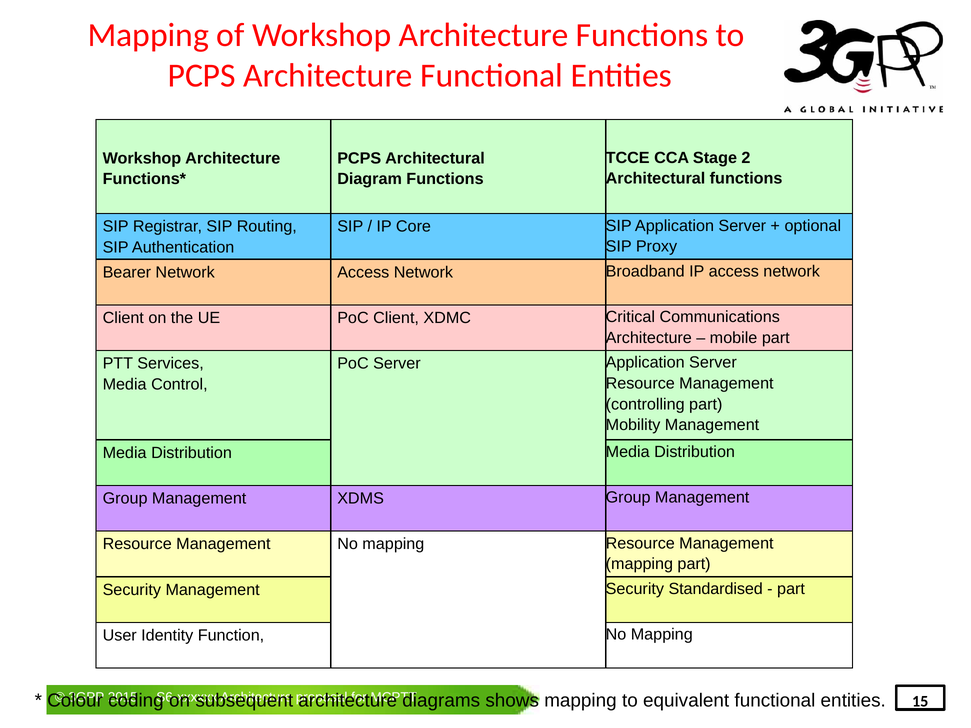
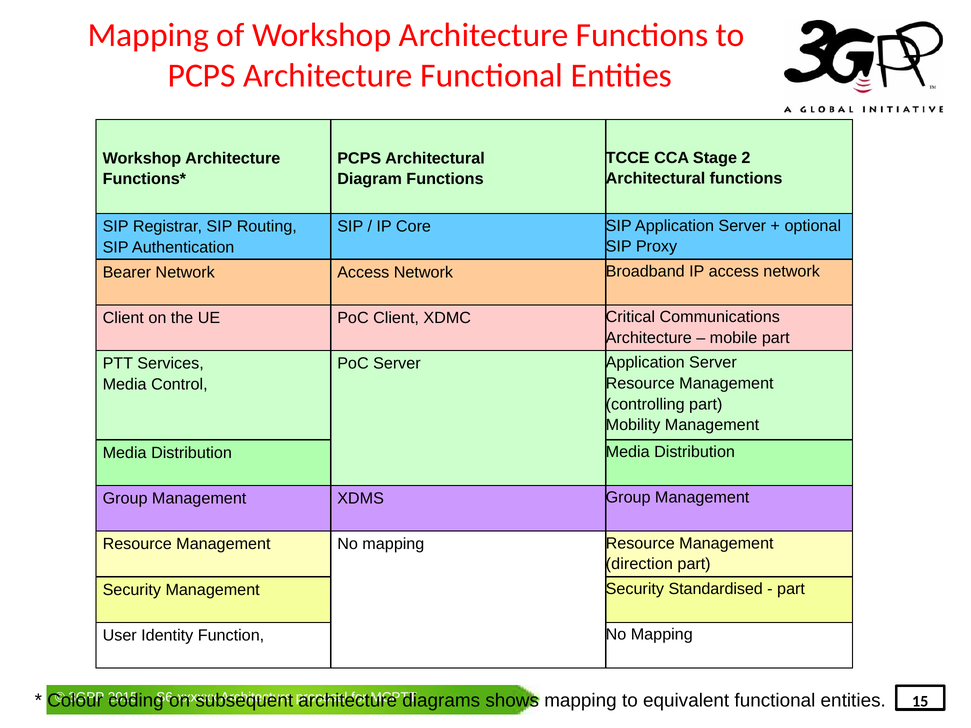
mapping at (639, 564): mapping -> direction
